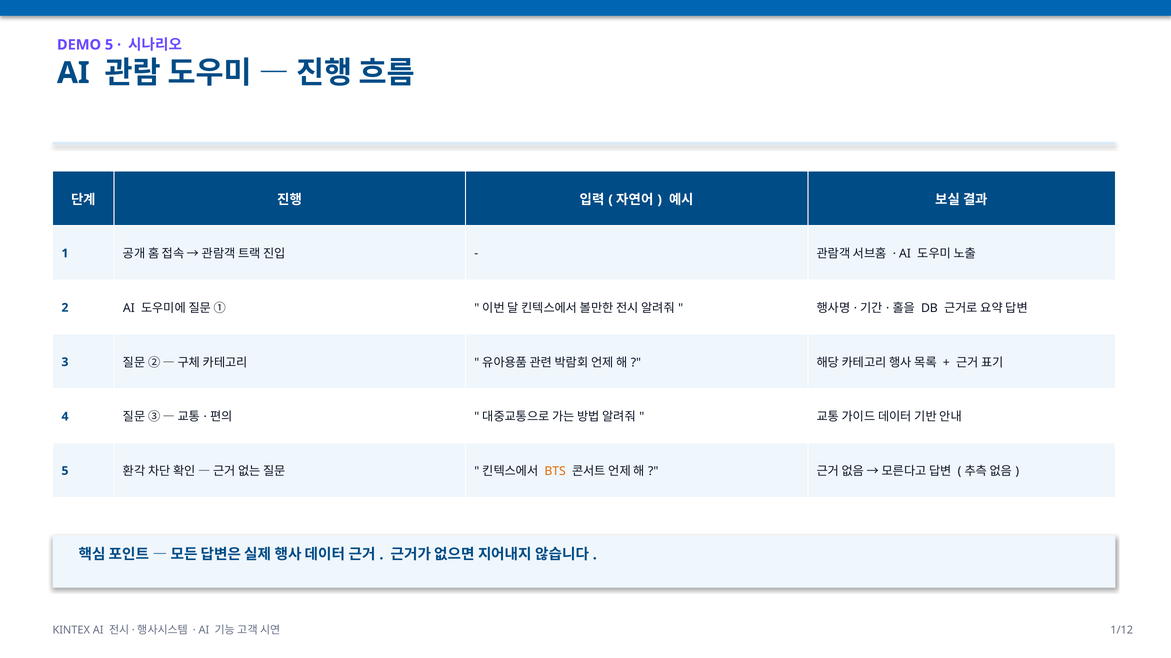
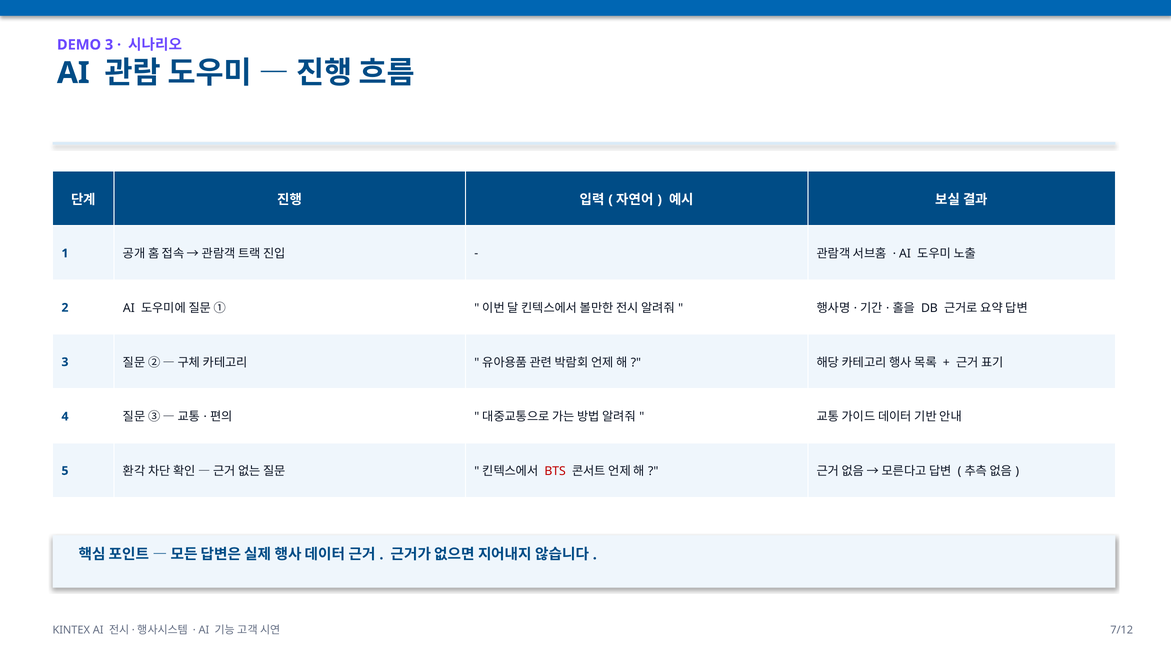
DEMO 5: 5 -> 3
BTS colour: orange -> red
1/12: 1/12 -> 7/12
